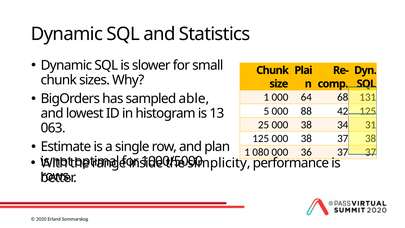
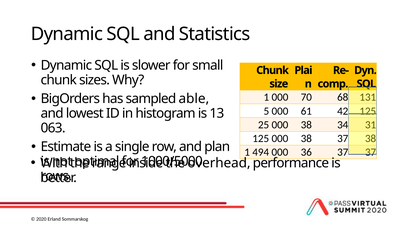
64: 64 -> 70
88: 88 -> 61
080: 080 -> 494
simplicity: simplicity -> overhead
